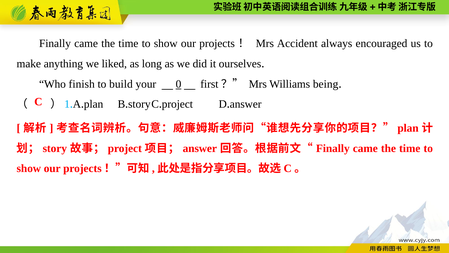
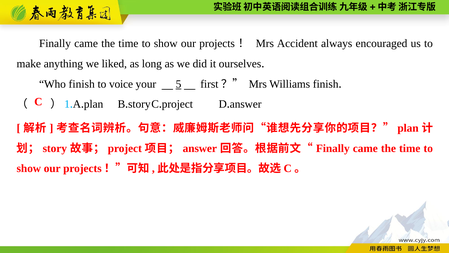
build: build -> voice
0: 0 -> 5
Williams being: being -> finish
